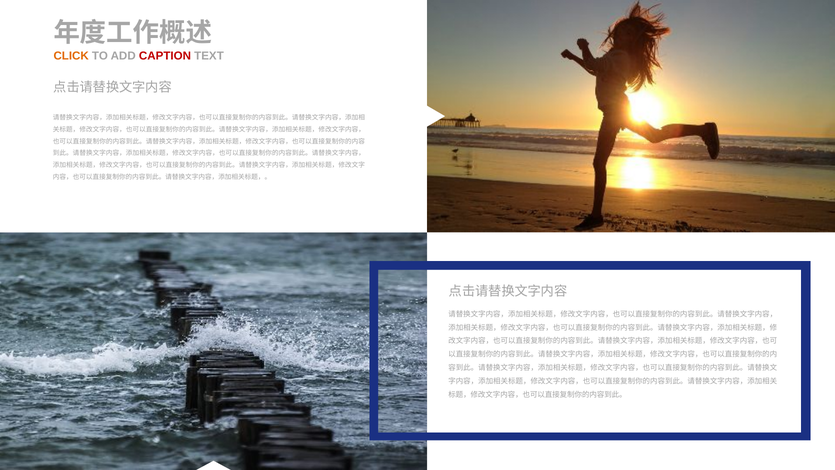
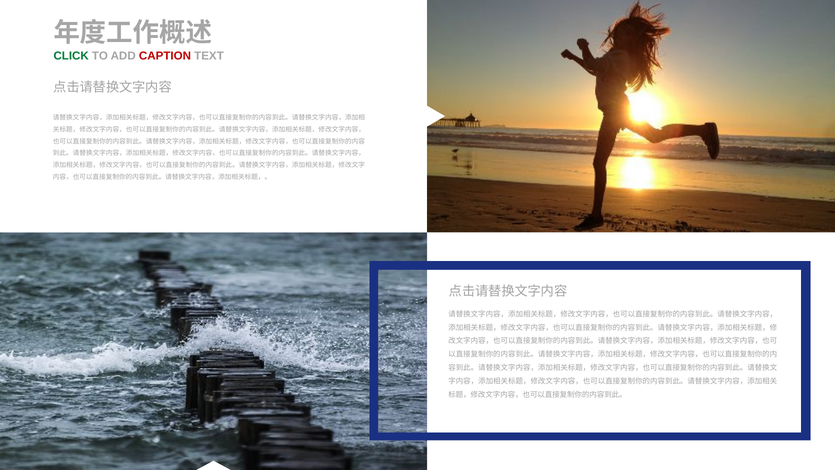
CLICK colour: orange -> green
